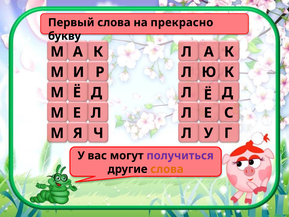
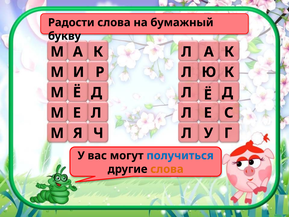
Первый: Первый -> Радости
прекрасно: прекрасно -> бумажный
получиться colour: purple -> blue
